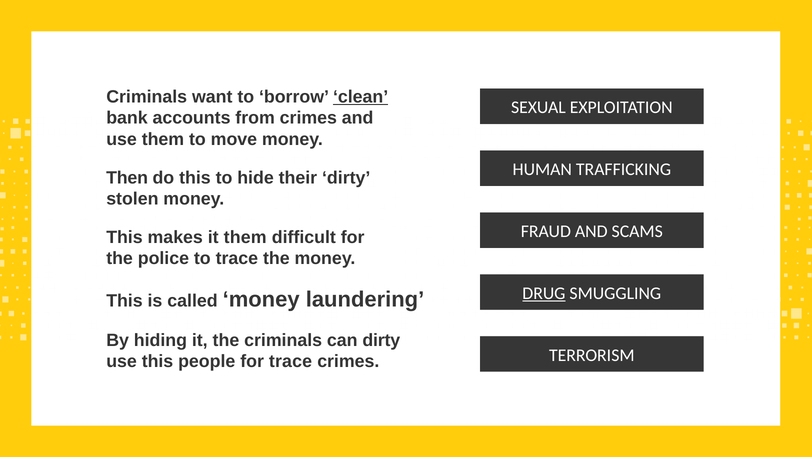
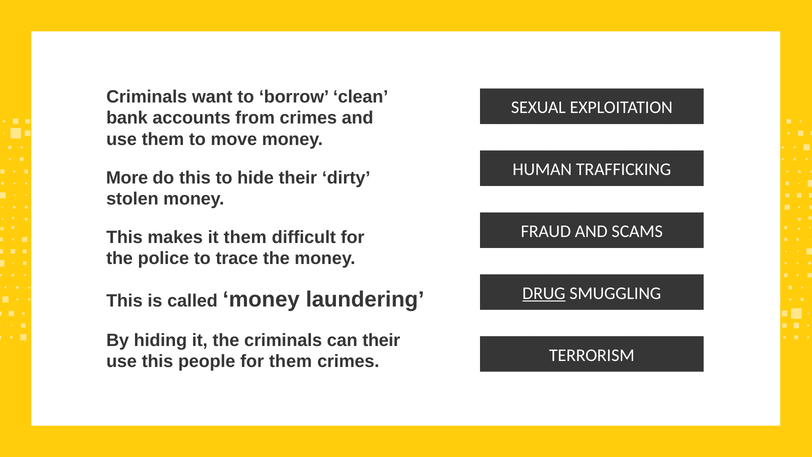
clean underline: present -> none
Then: Then -> More
can dirty: dirty -> their
for trace: trace -> them
